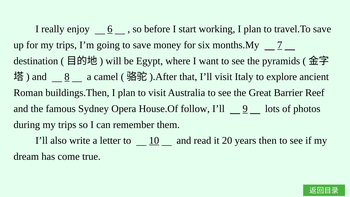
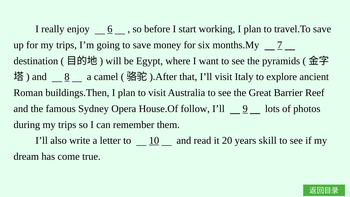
then: then -> skill
